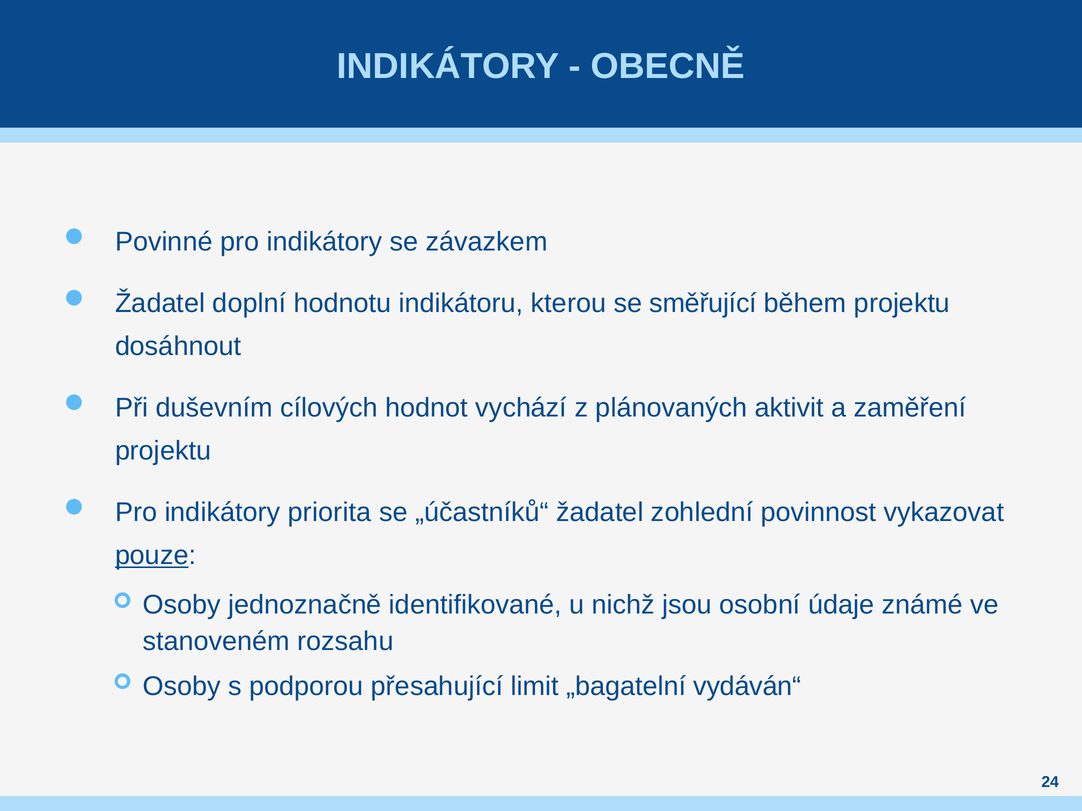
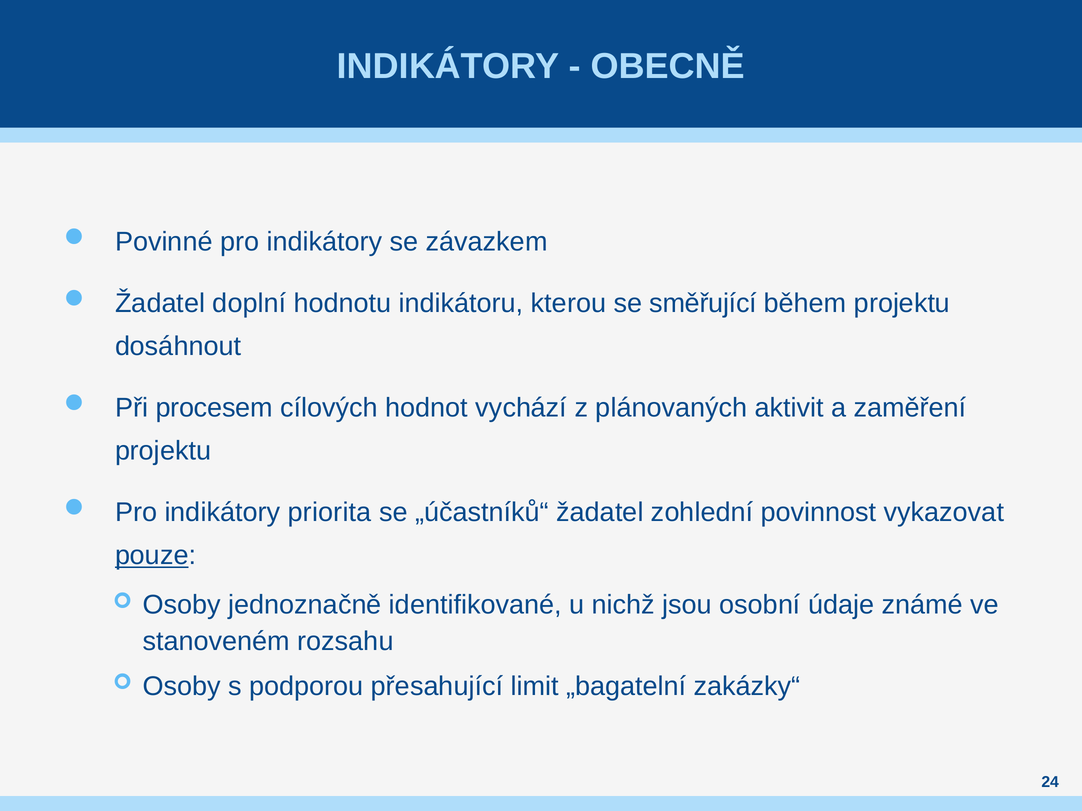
duševním: duševním -> procesem
vydáván“: vydáván“ -> zakázky“
